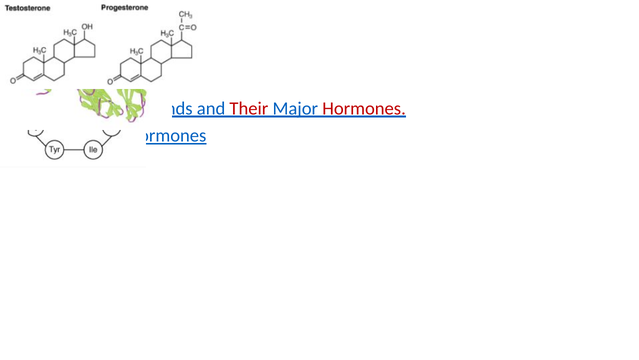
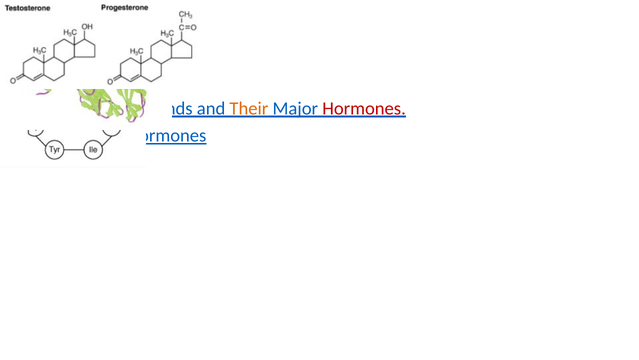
Their colour: red -> orange
